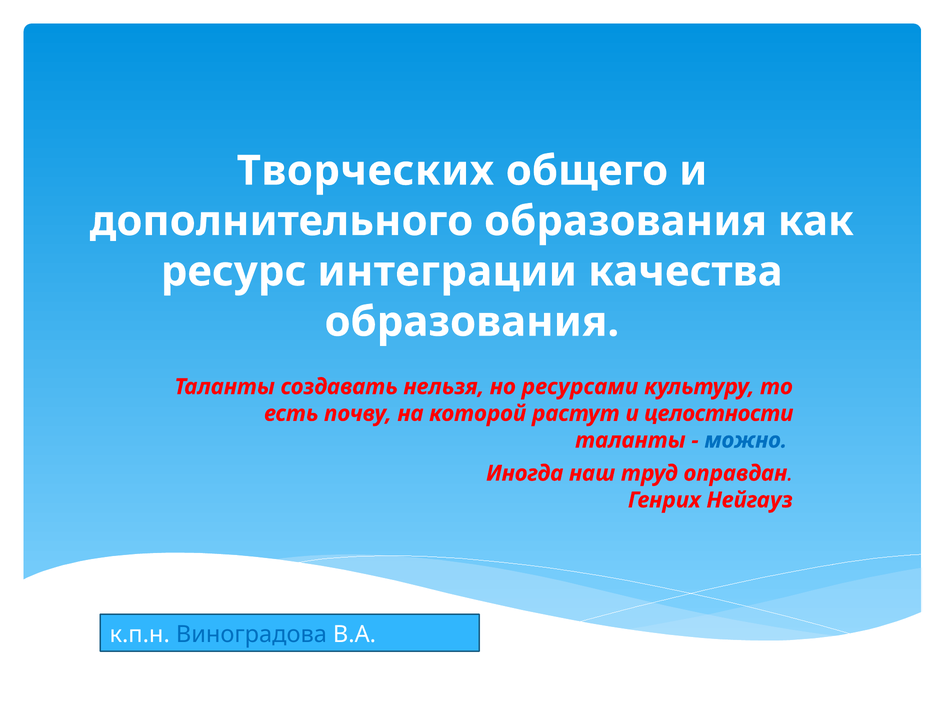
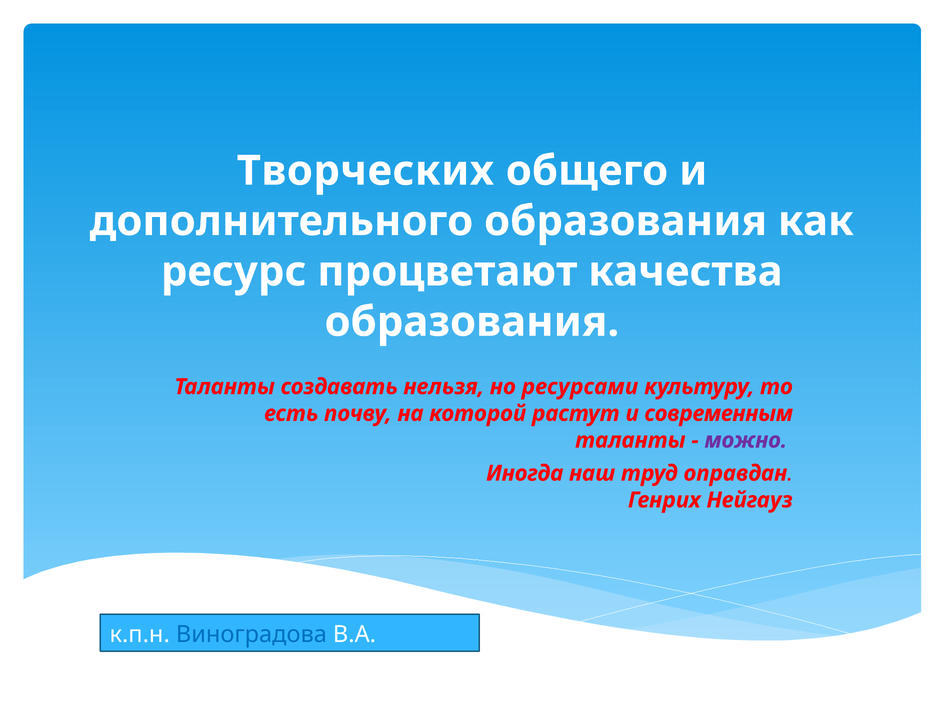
интеграции: интеграции -> процветают
целостности: целостности -> современным
можно colour: blue -> purple
